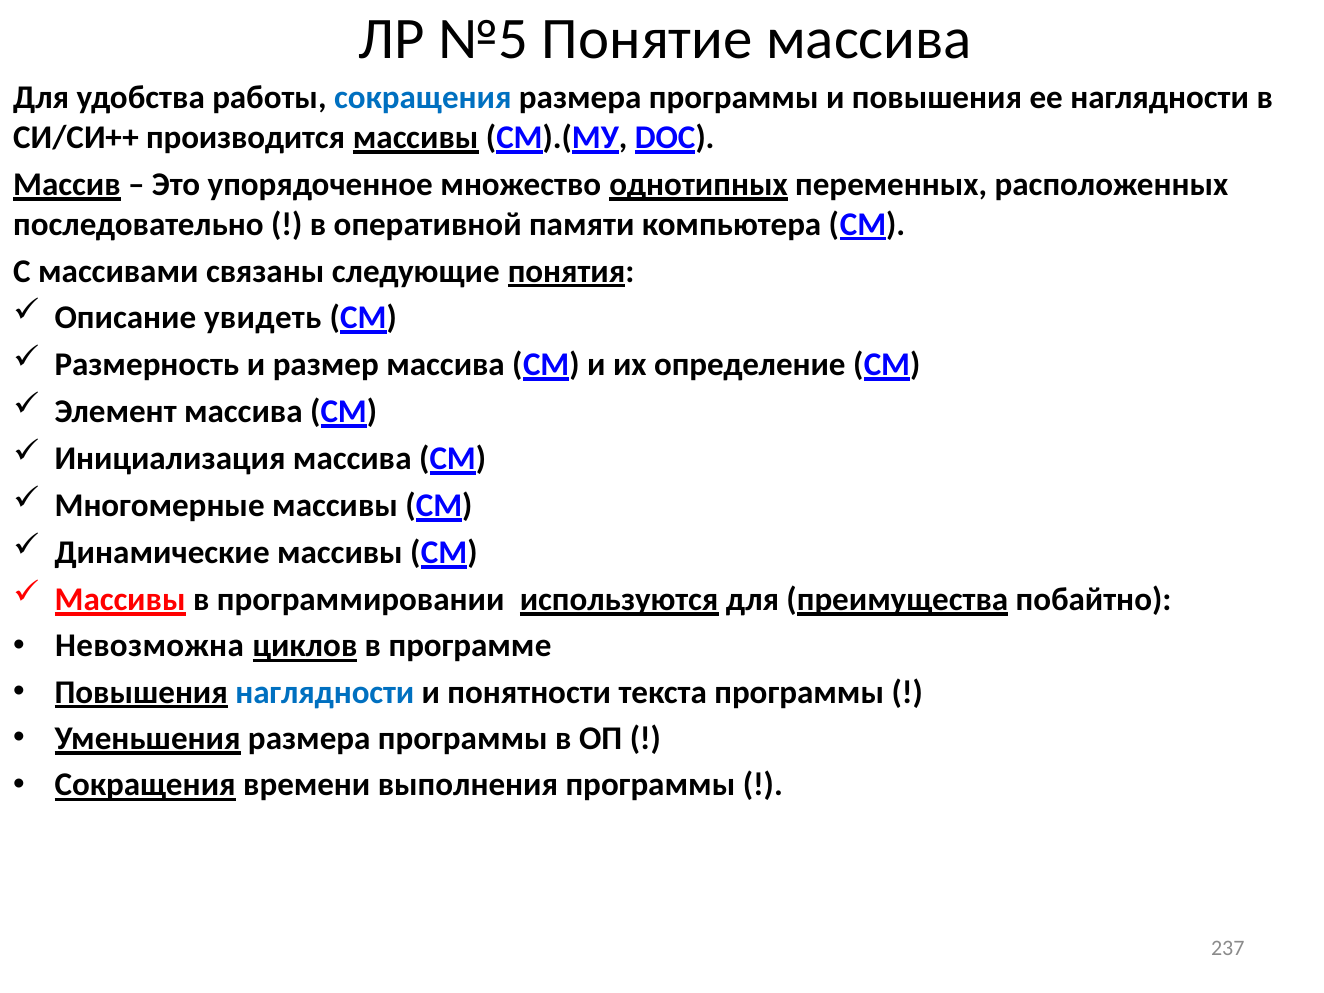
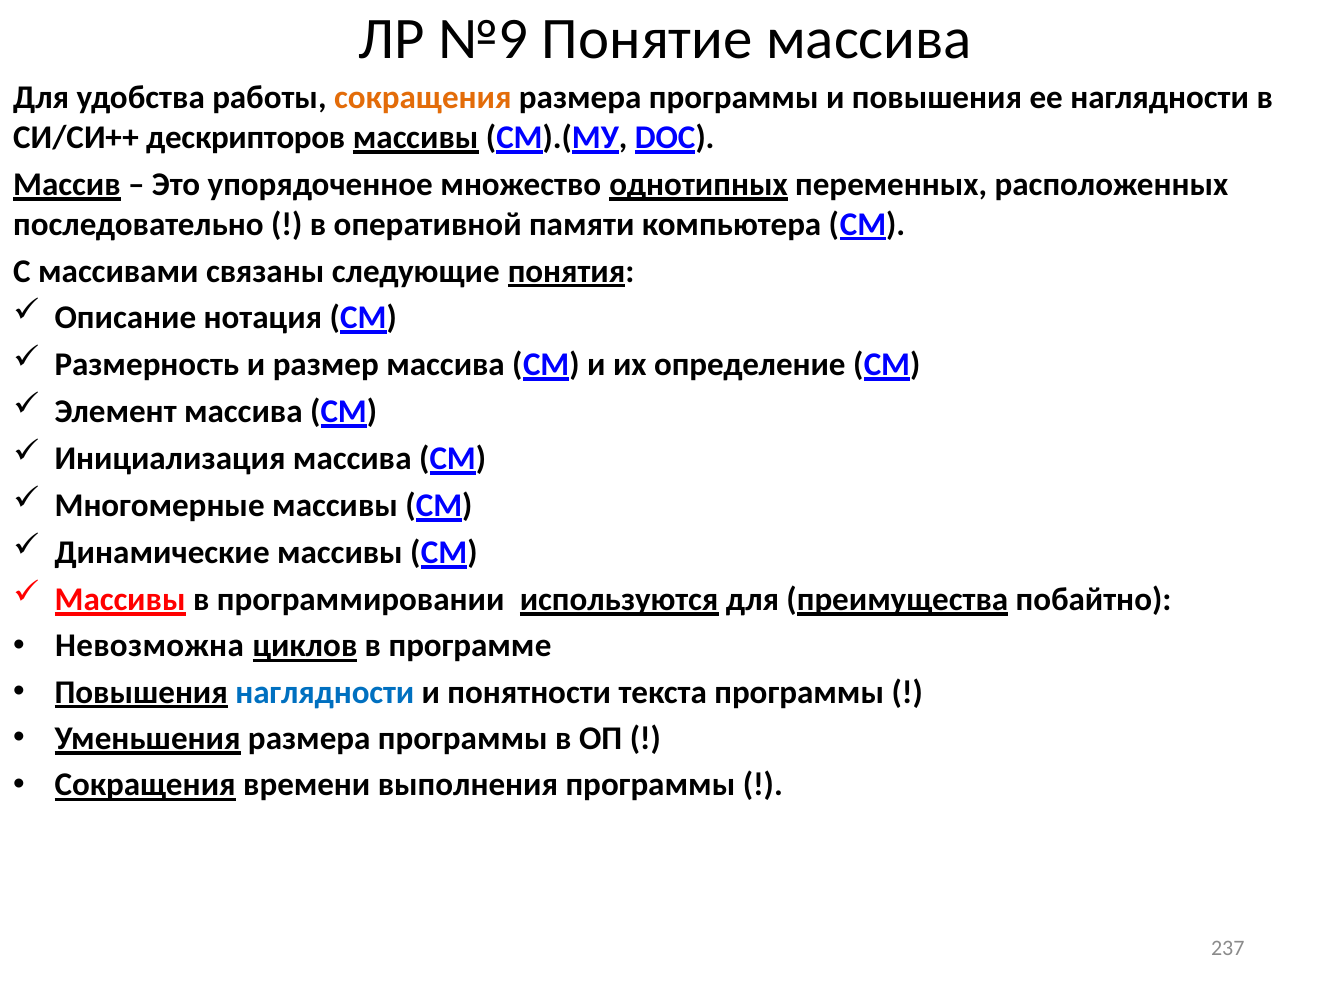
№5: №5 -> №9
сокращения at (423, 98) colour: blue -> orange
производится: производится -> дескрипторов
увидеть: увидеть -> нотация
